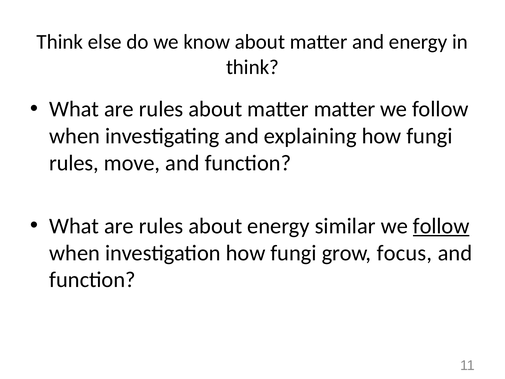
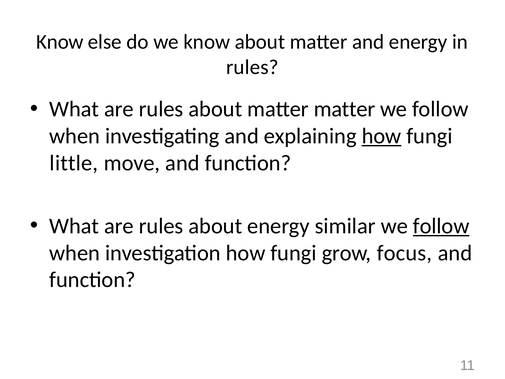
Think at (60, 42): Think -> Know
think at (252, 67): think -> rules
how at (382, 136) underline: none -> present
rules at (74, 163): rules -> little
